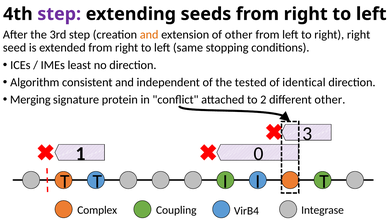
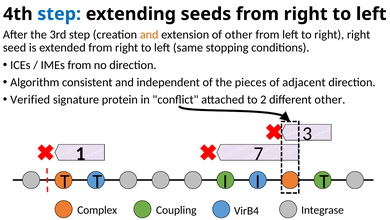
step at (59, 14) colour: purple -> blue
IMEs least: least -> from
tested: tested -> pieces
identical: identical -> adjacent
Merging: Merging -> Verified
0: 0 -> 7
